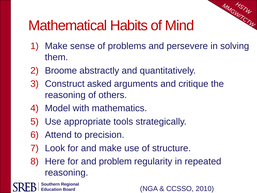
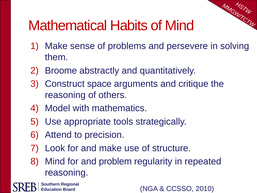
asked: asked -> space
Here at (55, 161): Here -> Mind
